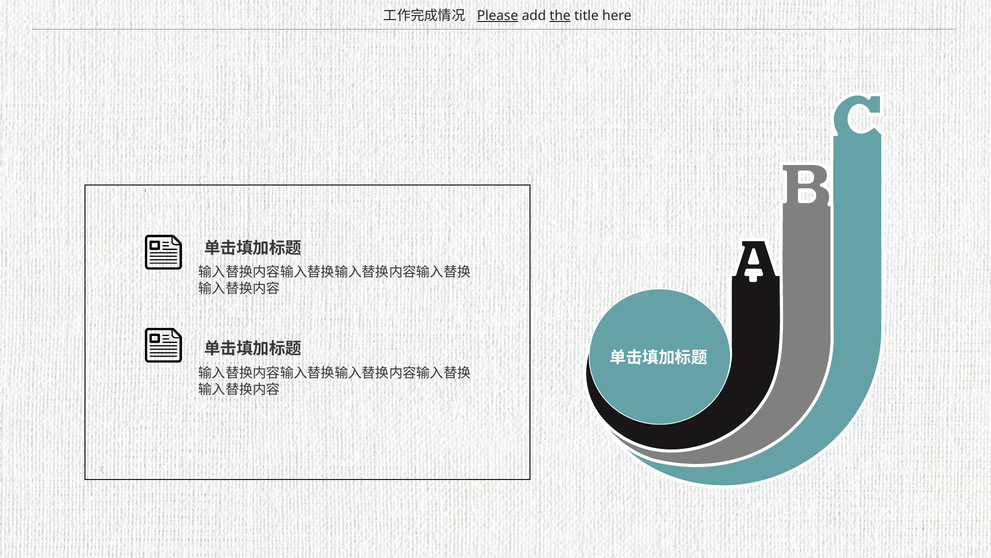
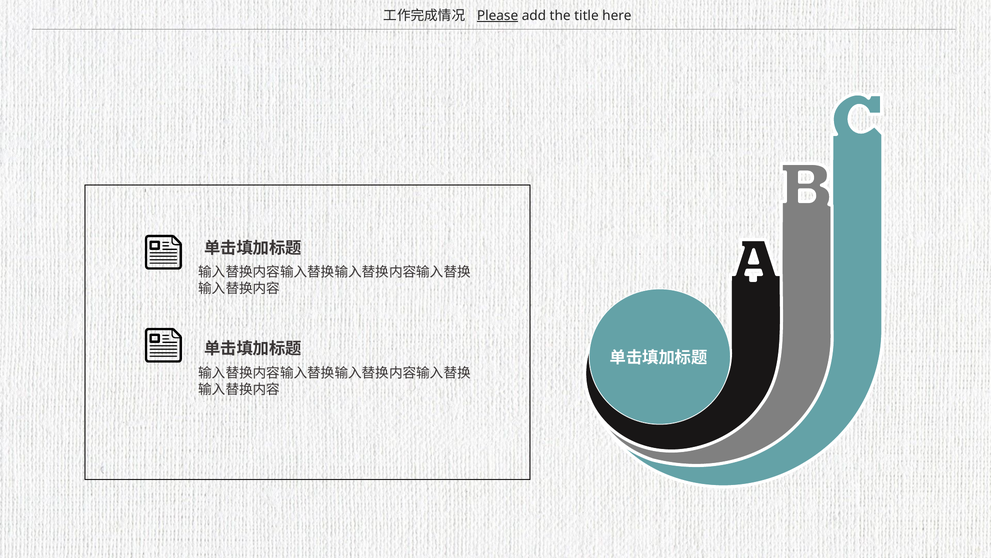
the underline: present -> none
